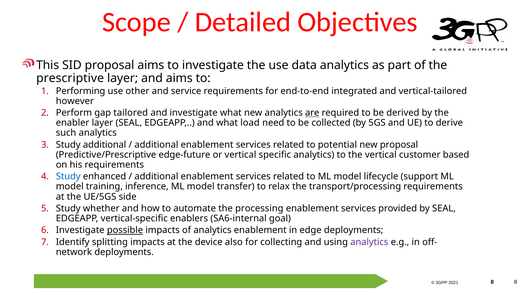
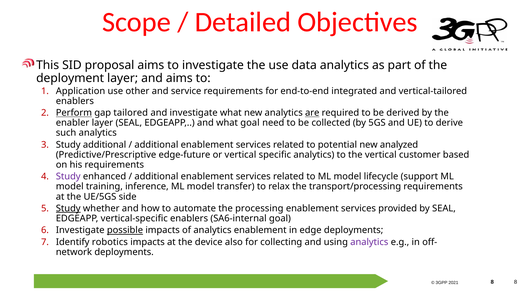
prescriptive: prescriptive -> deployment
Performing: Performing -> Application
however at (75, 101): however -> enablers
Perform underline: none -> present
what load: load -> goal
new proposal: proposal -> analyzed
Study at (68, 177) colour: blue -> purple
Study at (68, 209) underline: none -> present
splitting: splitting -> robotics
